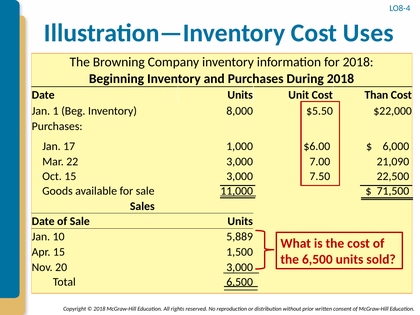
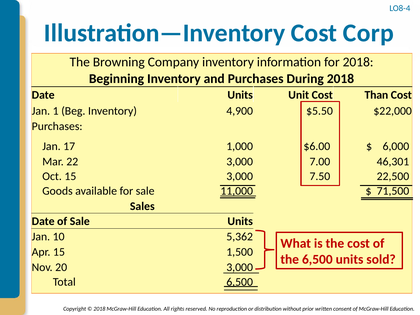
Uses: Uses -> Corp
8,000: 8,000 -> 4,900
21,090: 21,090 -> 46,301
5,889: 5,889 -> 5,362
